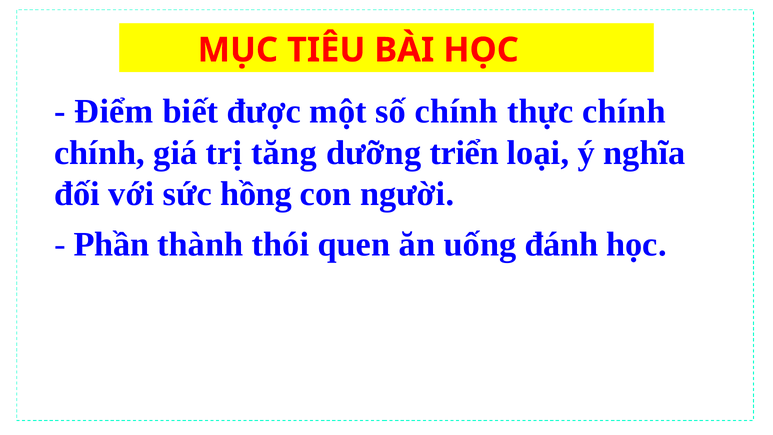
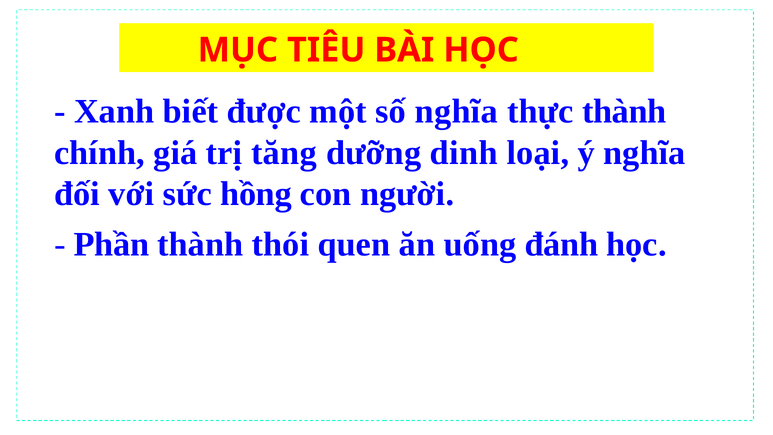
Điểm: Điểm -> Xanh
số chính: chính -> nghĩa
thực chính: chính -> thành
triển: triển -> dinh
